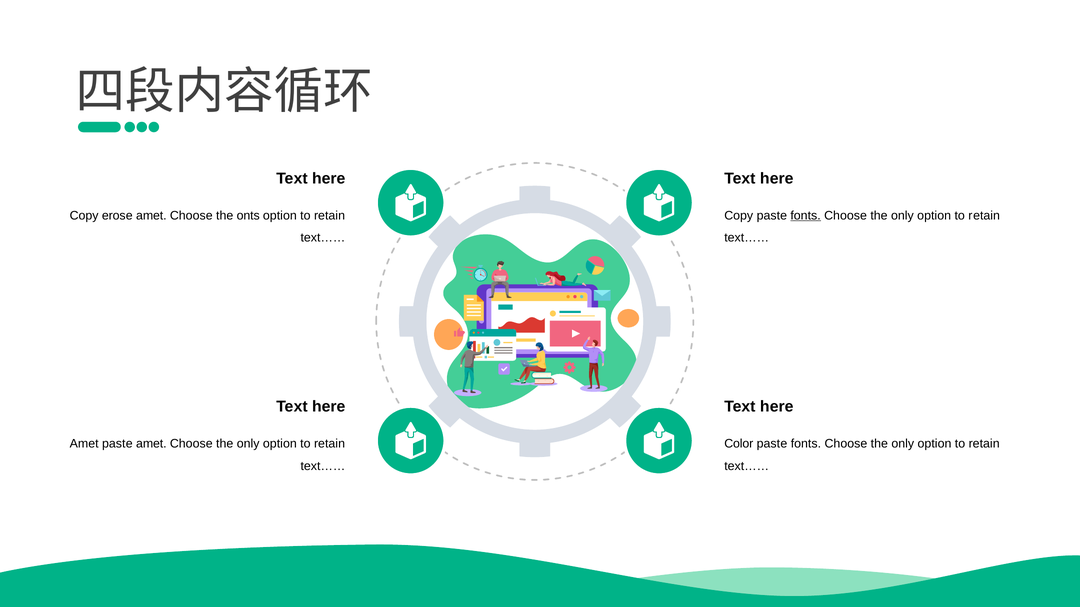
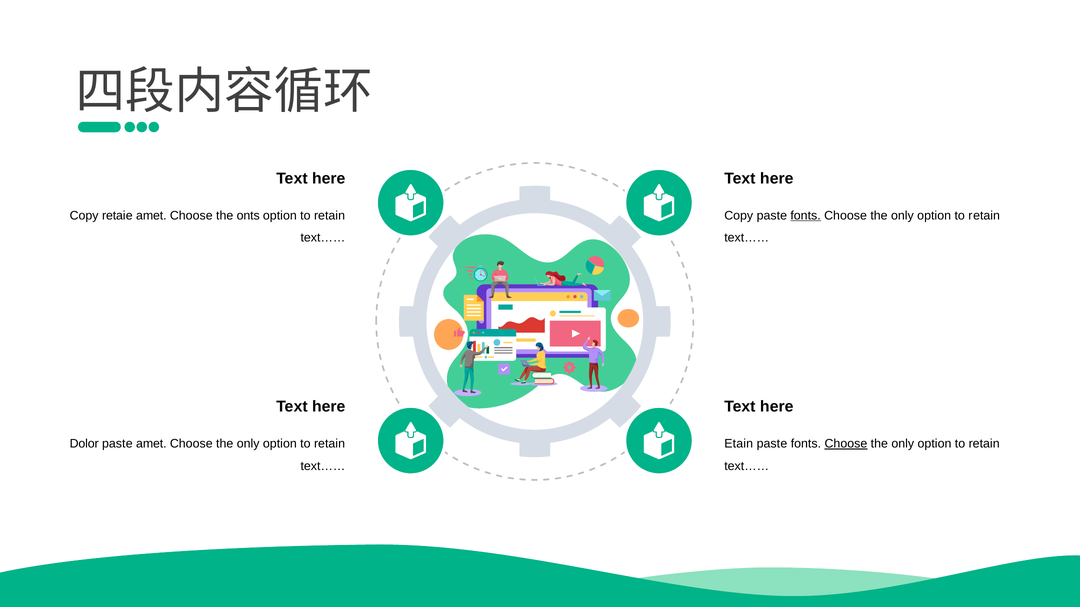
eros: eros -> retai
Amet at (84, 444): Amet -> Dolor
Color at (739, 444): Color -> Etain
Choose at (846, 444) underline: none -> present
